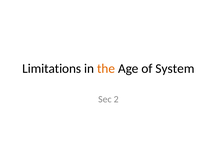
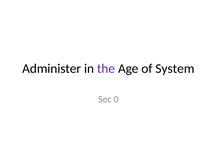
Limitations: Limitations -> Administer
the colour: orange -> purple
2: 2 -> 0
